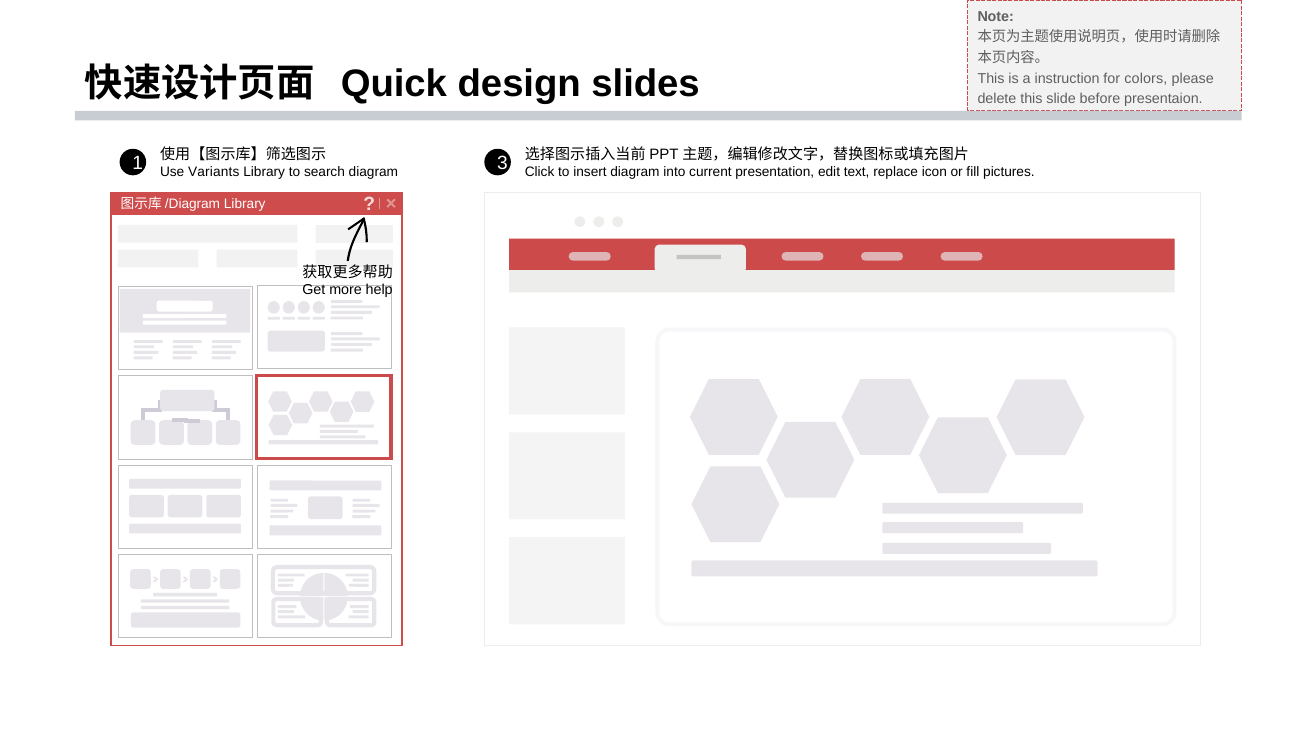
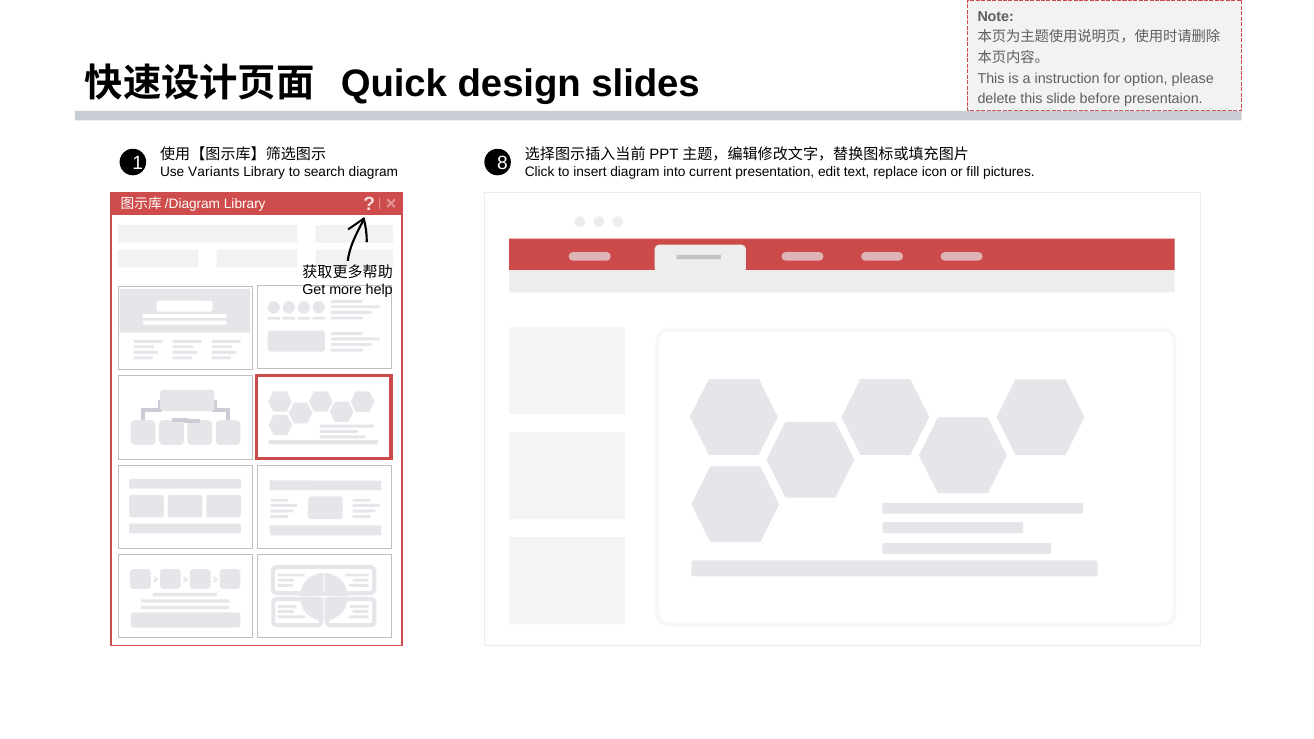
colors: colors -> option
3: 3 -> 8
